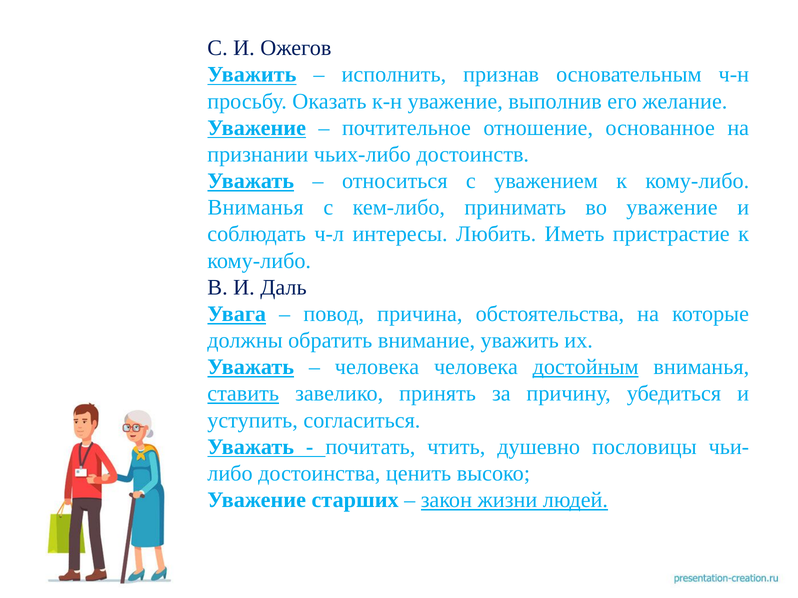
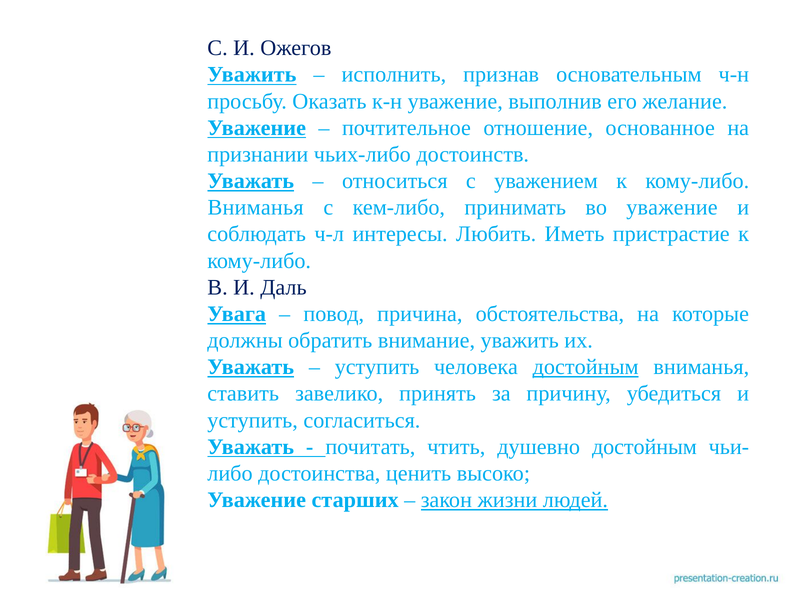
человека at (377, 367): человека -> уступить
ставить underline: present -> none
душевно пословицы: пословицы -> достойным
